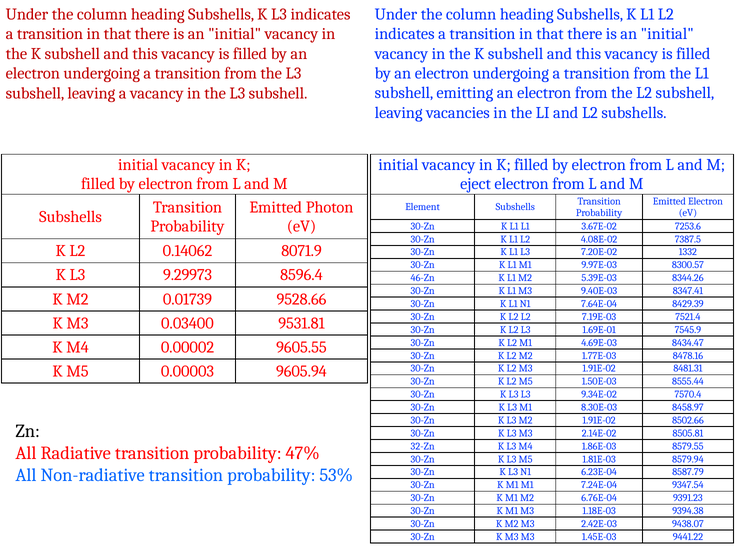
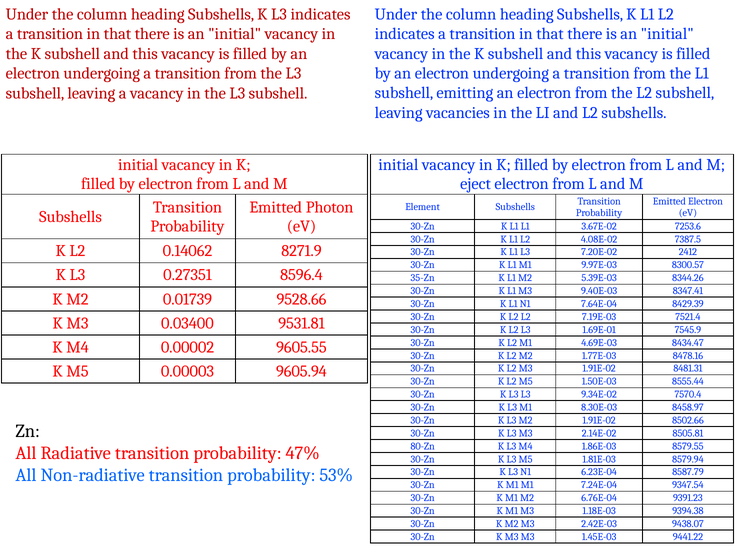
8071.9: 8071.9 -> 8271.9
1332: 1332 -> 2412
9.29973: 9.29973 -> 0.27351
46-Zn: 46-Zn -> 35-Zn
32-Zn: 32-Zn -> 80-Zn
